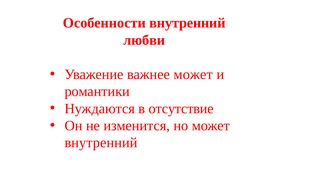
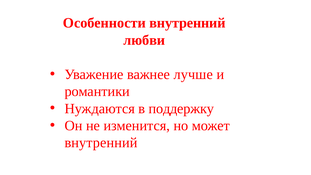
важнее может: может -> лучше
отсутствие: отсутствие -> поддержку
